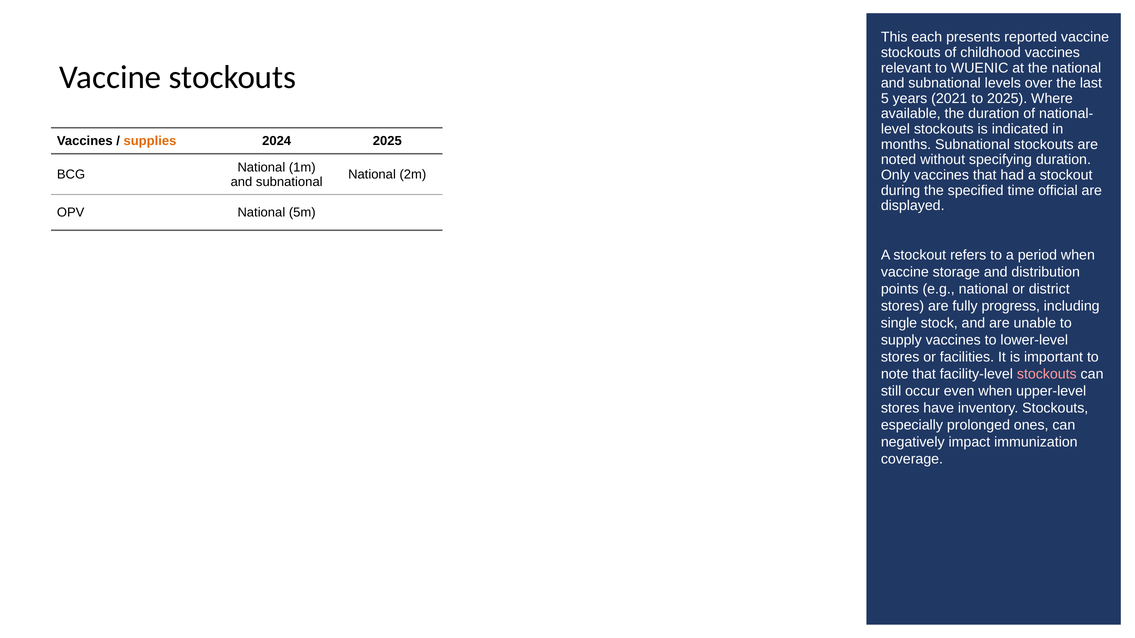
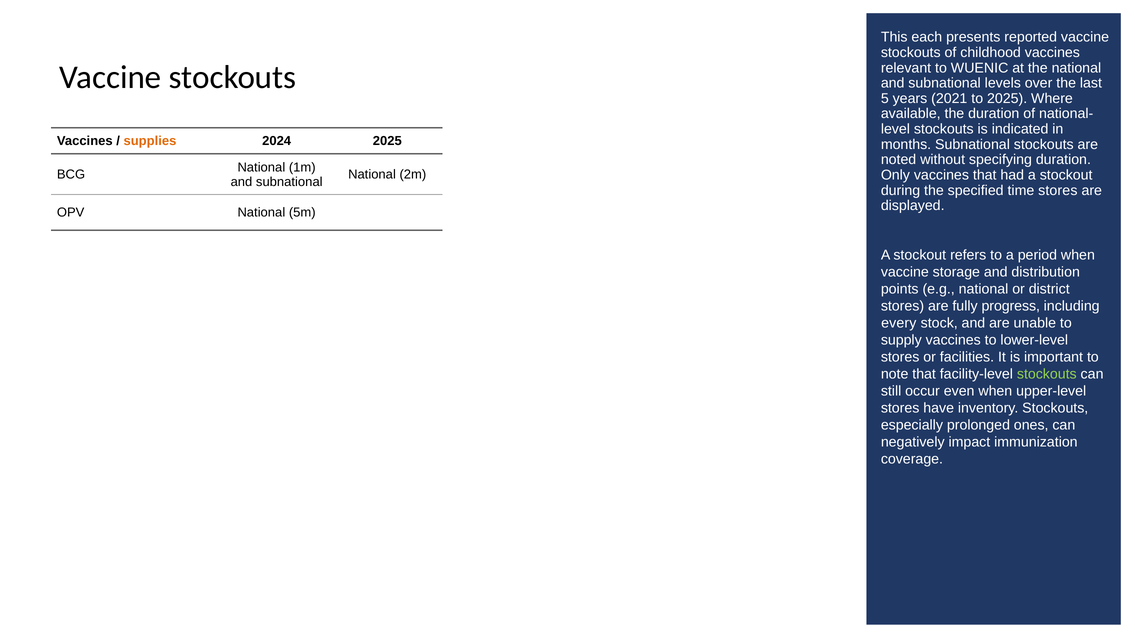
time official: official -> stores
single: single -> every
stockouts at (1047, 374) colour: pink -> light green
